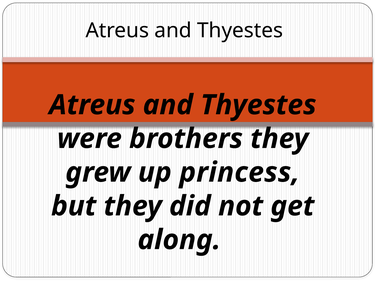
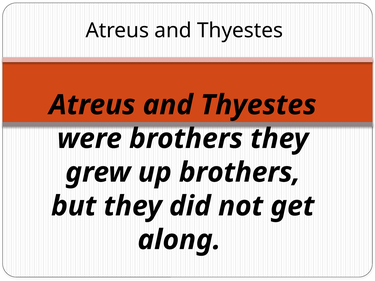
up princess: princess -> brothers
